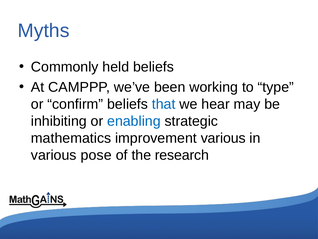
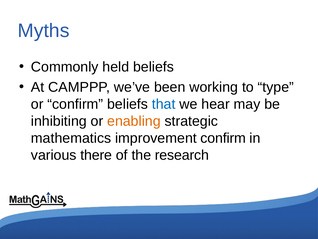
enabling colour: blue -> orange
improvement various: various -> confirm
pose: pose -> there
